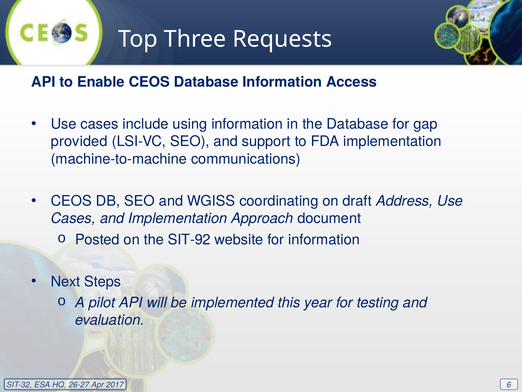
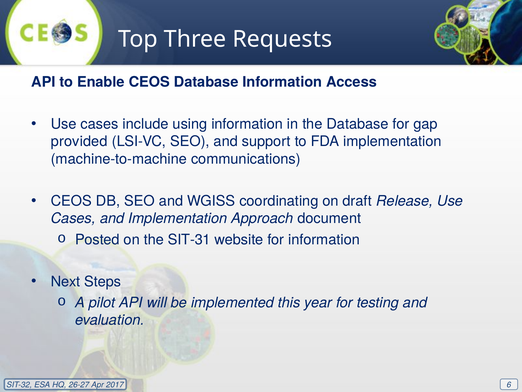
Address: Address -> Release
SIT-92: SIT-92 -> SIT-31
